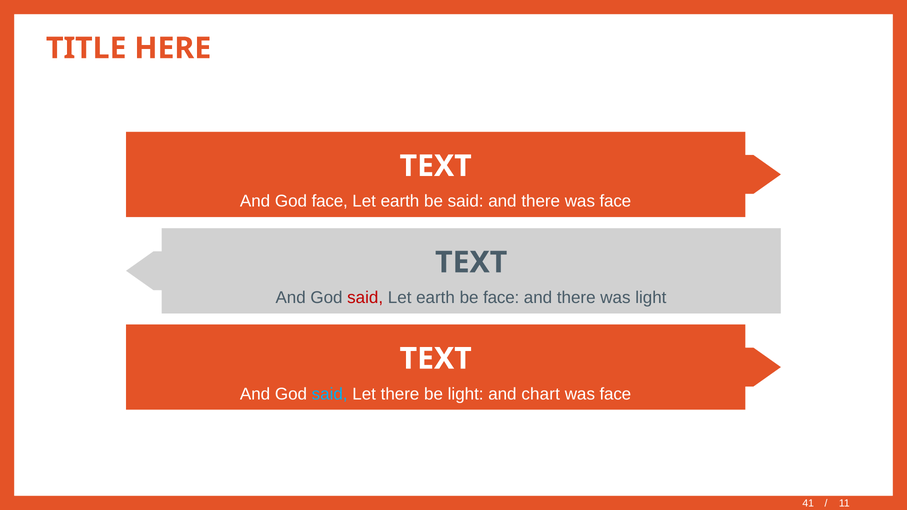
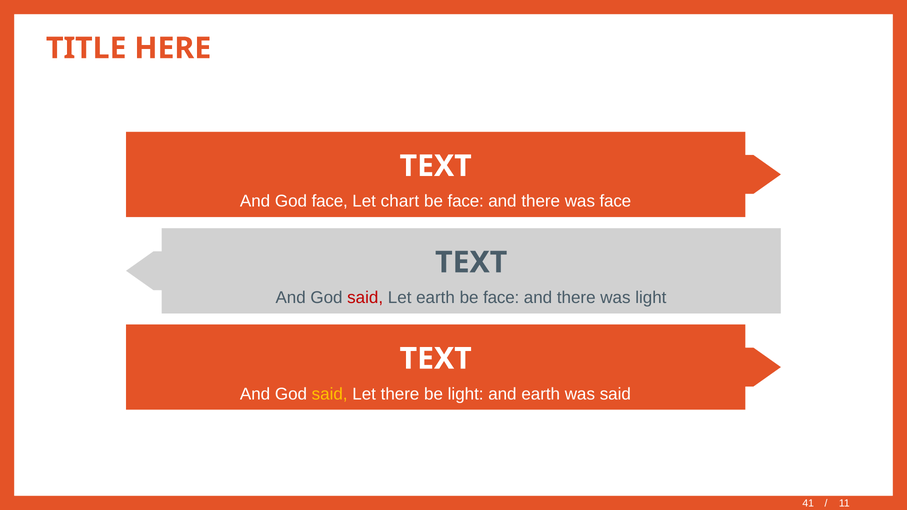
earth at (400, 201): earth -> chart
said at (466, 201): said -> face
said at (330, 394) colour: light blue -> yellow
and chart: chart -> earth
face at (615, 394): face -> said
